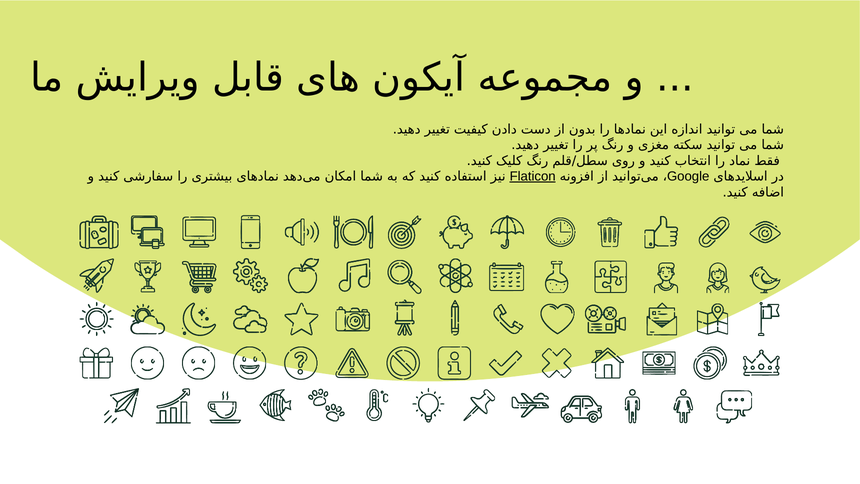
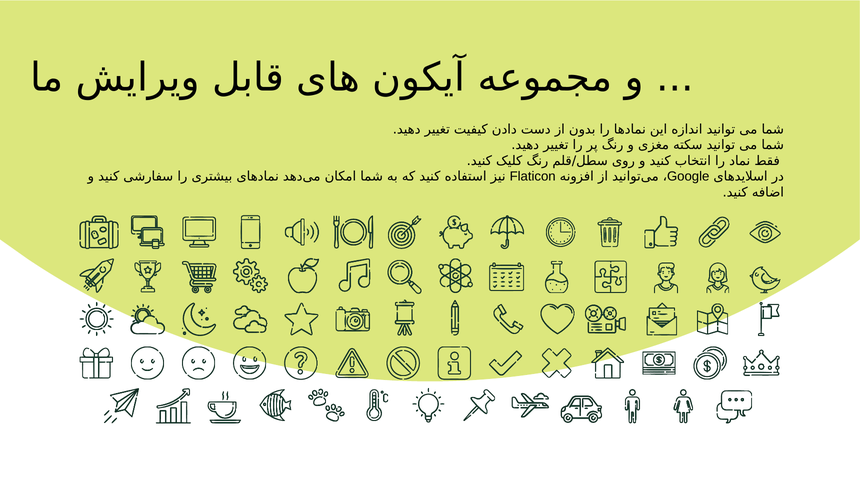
Flaticon underline: present -> none
